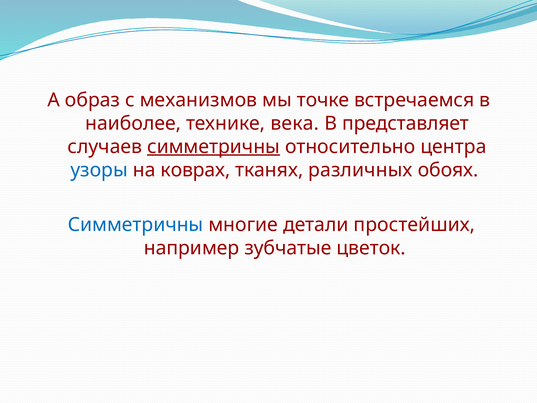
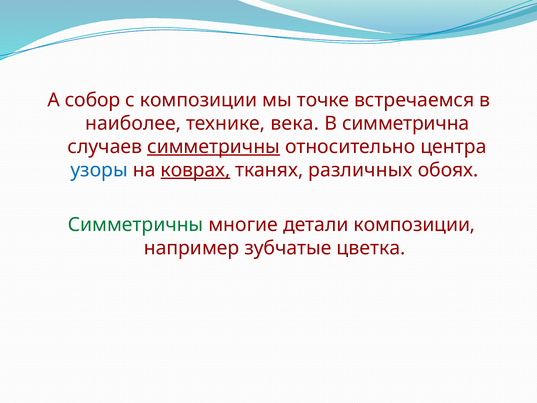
образ: образ -> собор
с механизмов: механизмов -> композиции
представляет: представляет -> симметрична
коврах underline: none -> present
Симметричны at (136, 225) colour: blue -> green
детали простейших: простейших -> композиции
цветок: цветок -> цветка
